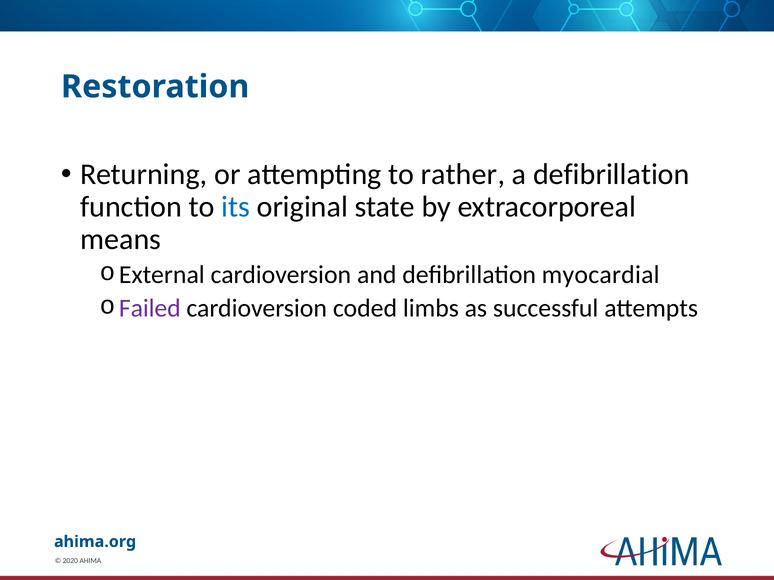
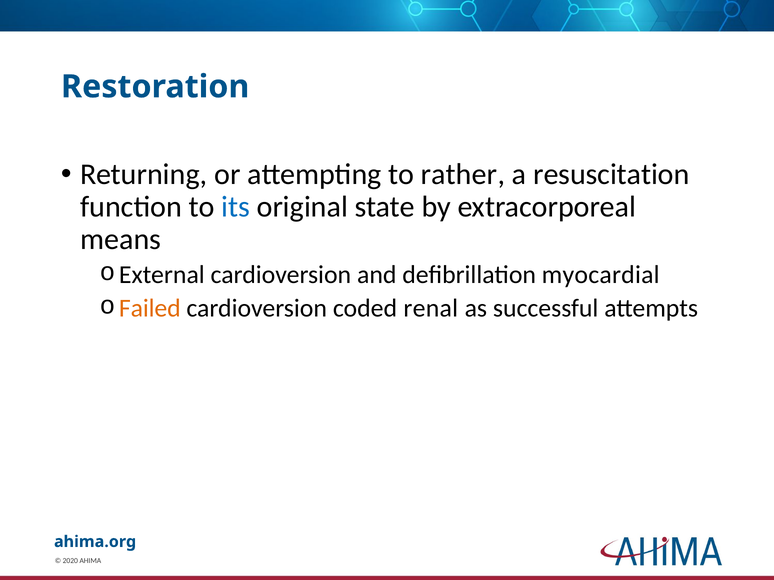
a defibrillation: defibrillation -> resuscitation
Failed colour: purple -> orange
limbs: limbs -> renal
